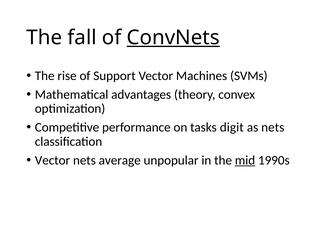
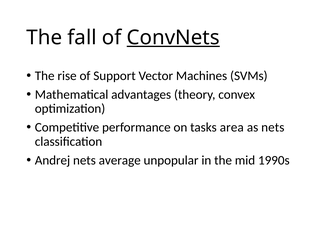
digit: digit -> area
Vector at (52, 160): Vector -> Andrej
mid underline: present -> none
